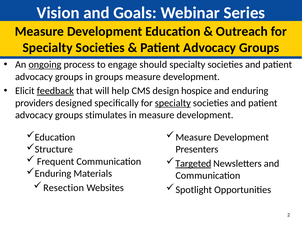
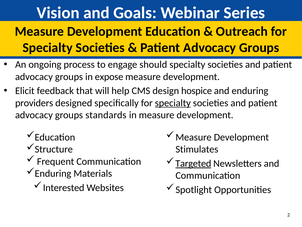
ongoing underline: present -> none
in groups: groups -> expose
feedback underline: present -> none
stimulates: stimulates -> standards
Presenters: Presenters -> Stimulates
Resection: Resection -> Interested
